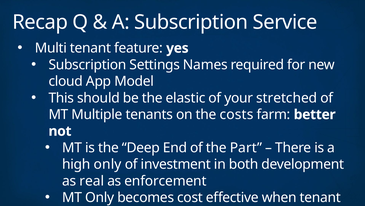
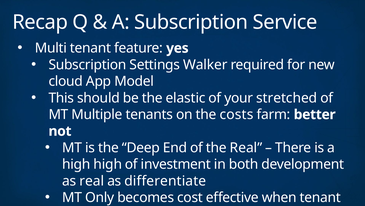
Names: Names -> Walker
the Part: Part -> Real
high only: only -> high
enforcement: enforcement -> differentiate
